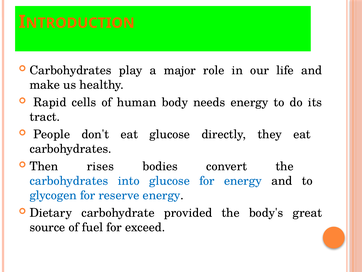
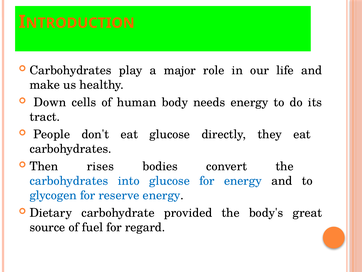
Rapid: Rapid -> Down
exceed: exceed -> regard
